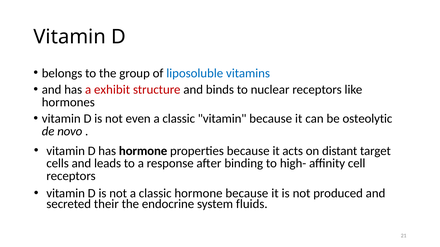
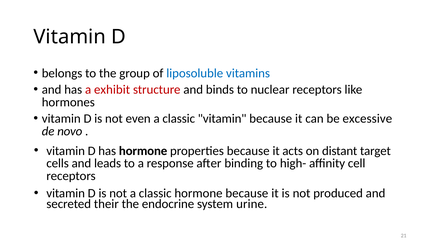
osteolytic: osteolytic -> excessive
fluids: fluids -> urine
